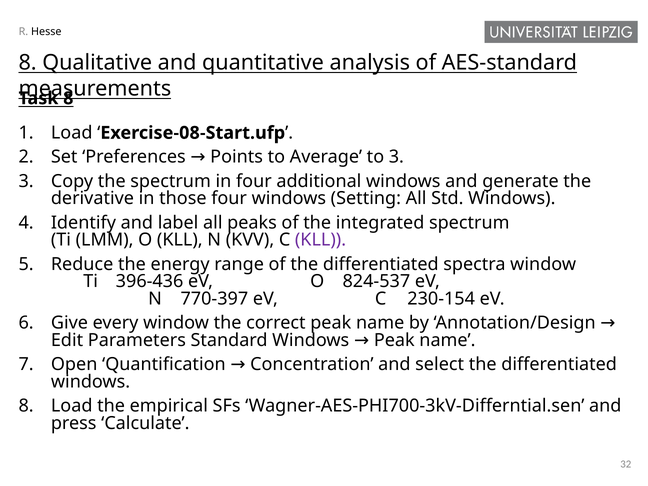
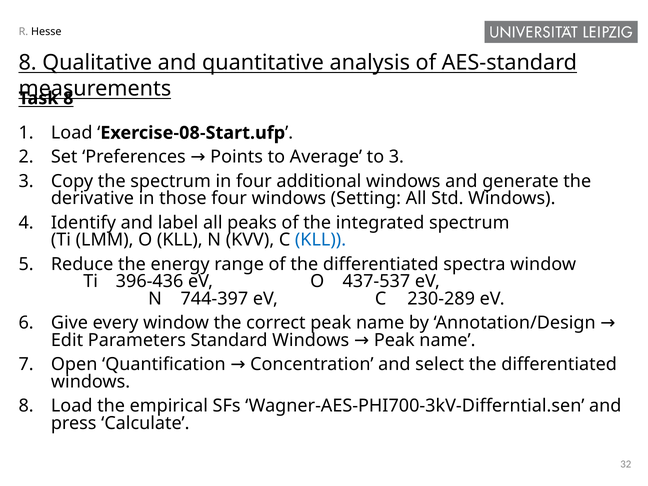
KLL at (321, 240) colour: purple -> blue
824-537: 824-537 -> 437-537
770-397: 770-397 -> 744-397
230-154: 230-154 -> 230-289
